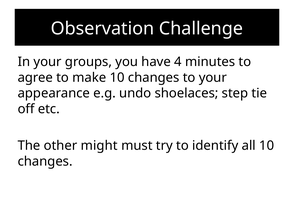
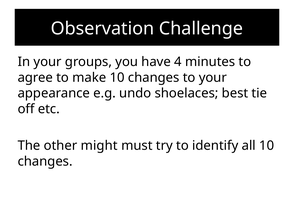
step: step -> best
